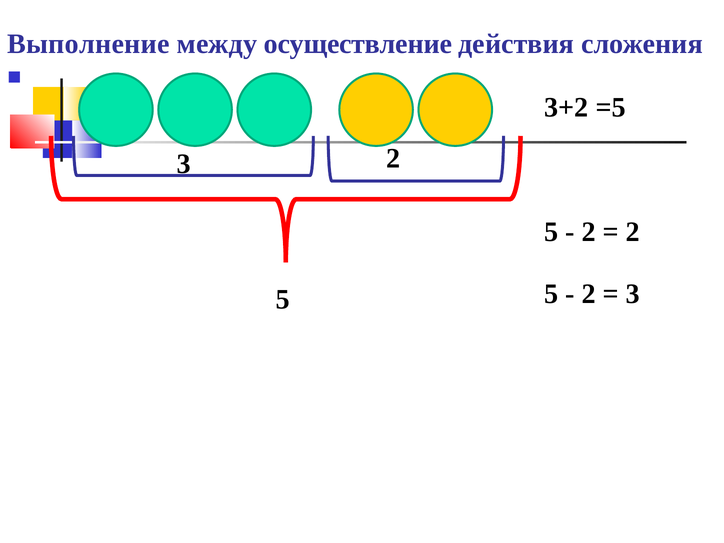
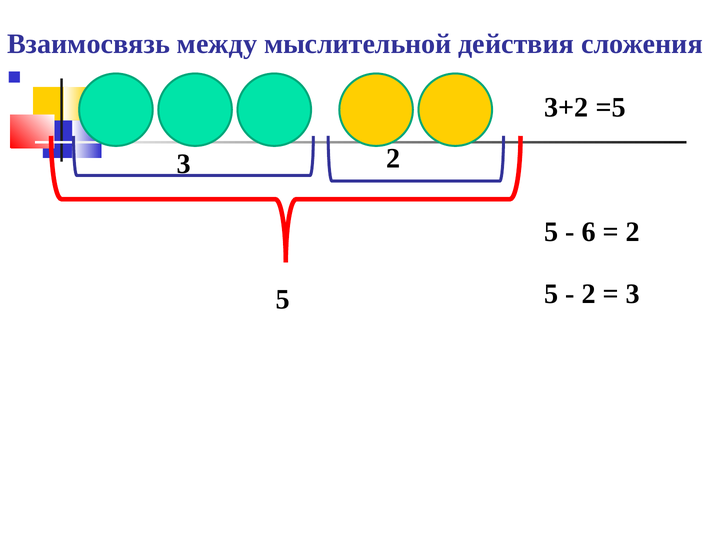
Выполнение: Выполнение -> Взаимосвязь
осуществление: осуществление -> мыслительной
2 at (589, 232): 2 -> 6
